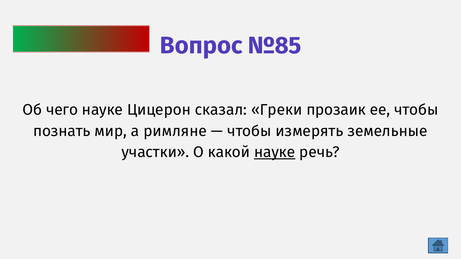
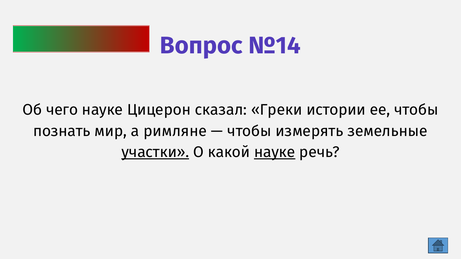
№85: №85 -> №14
прозаик: прозаик -> истории
участки underline: none -> present
